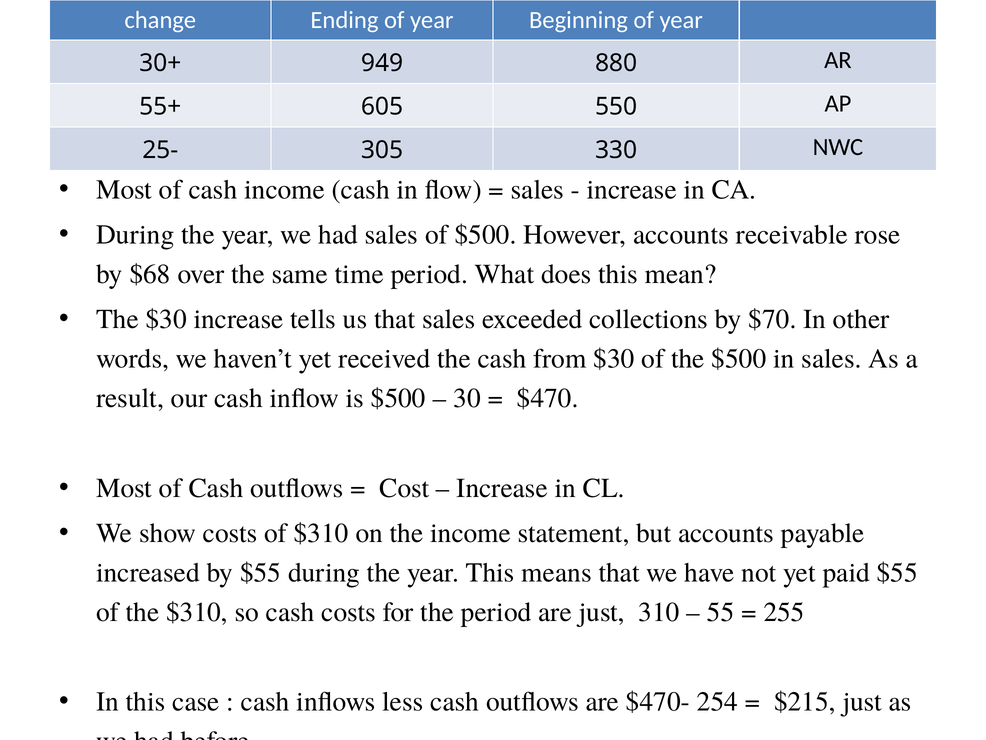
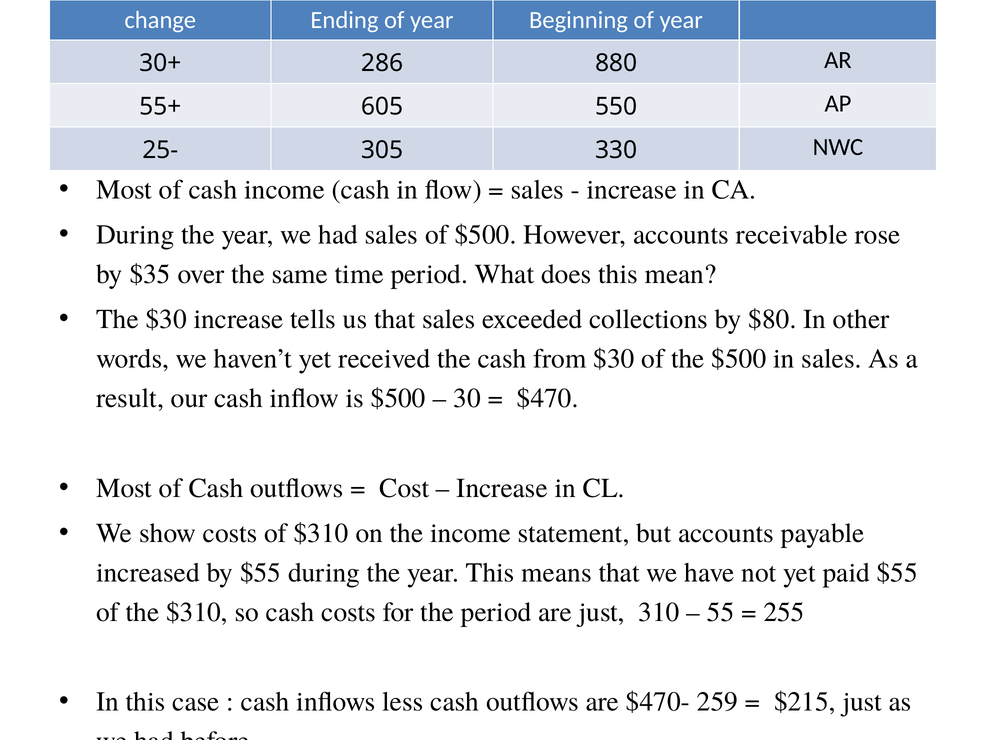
949: 949 -> 286
$68: $68 -> $35
$70: $70 -> $80
254: 254 -> 259
